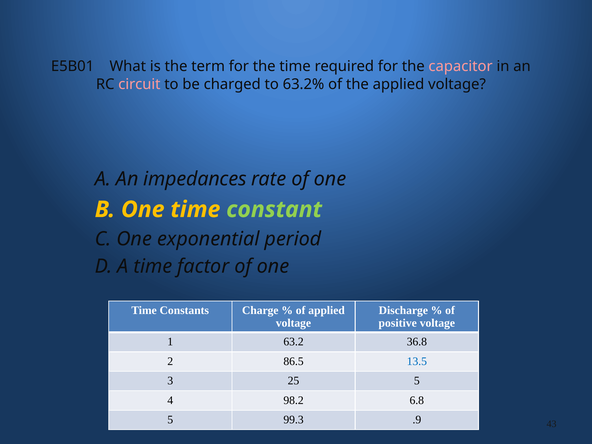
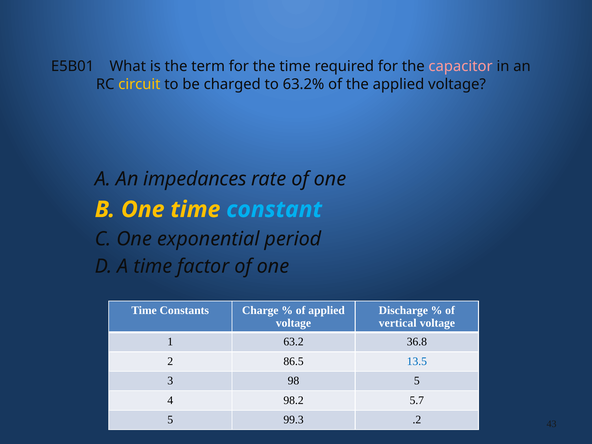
circuit colour: pink -> yellow
constant colour: light green -> light blue
positive: positive -> vertical
25: 25 -> 98
6.8: 6.8 -> 5.7
.9: .9 -> .2
